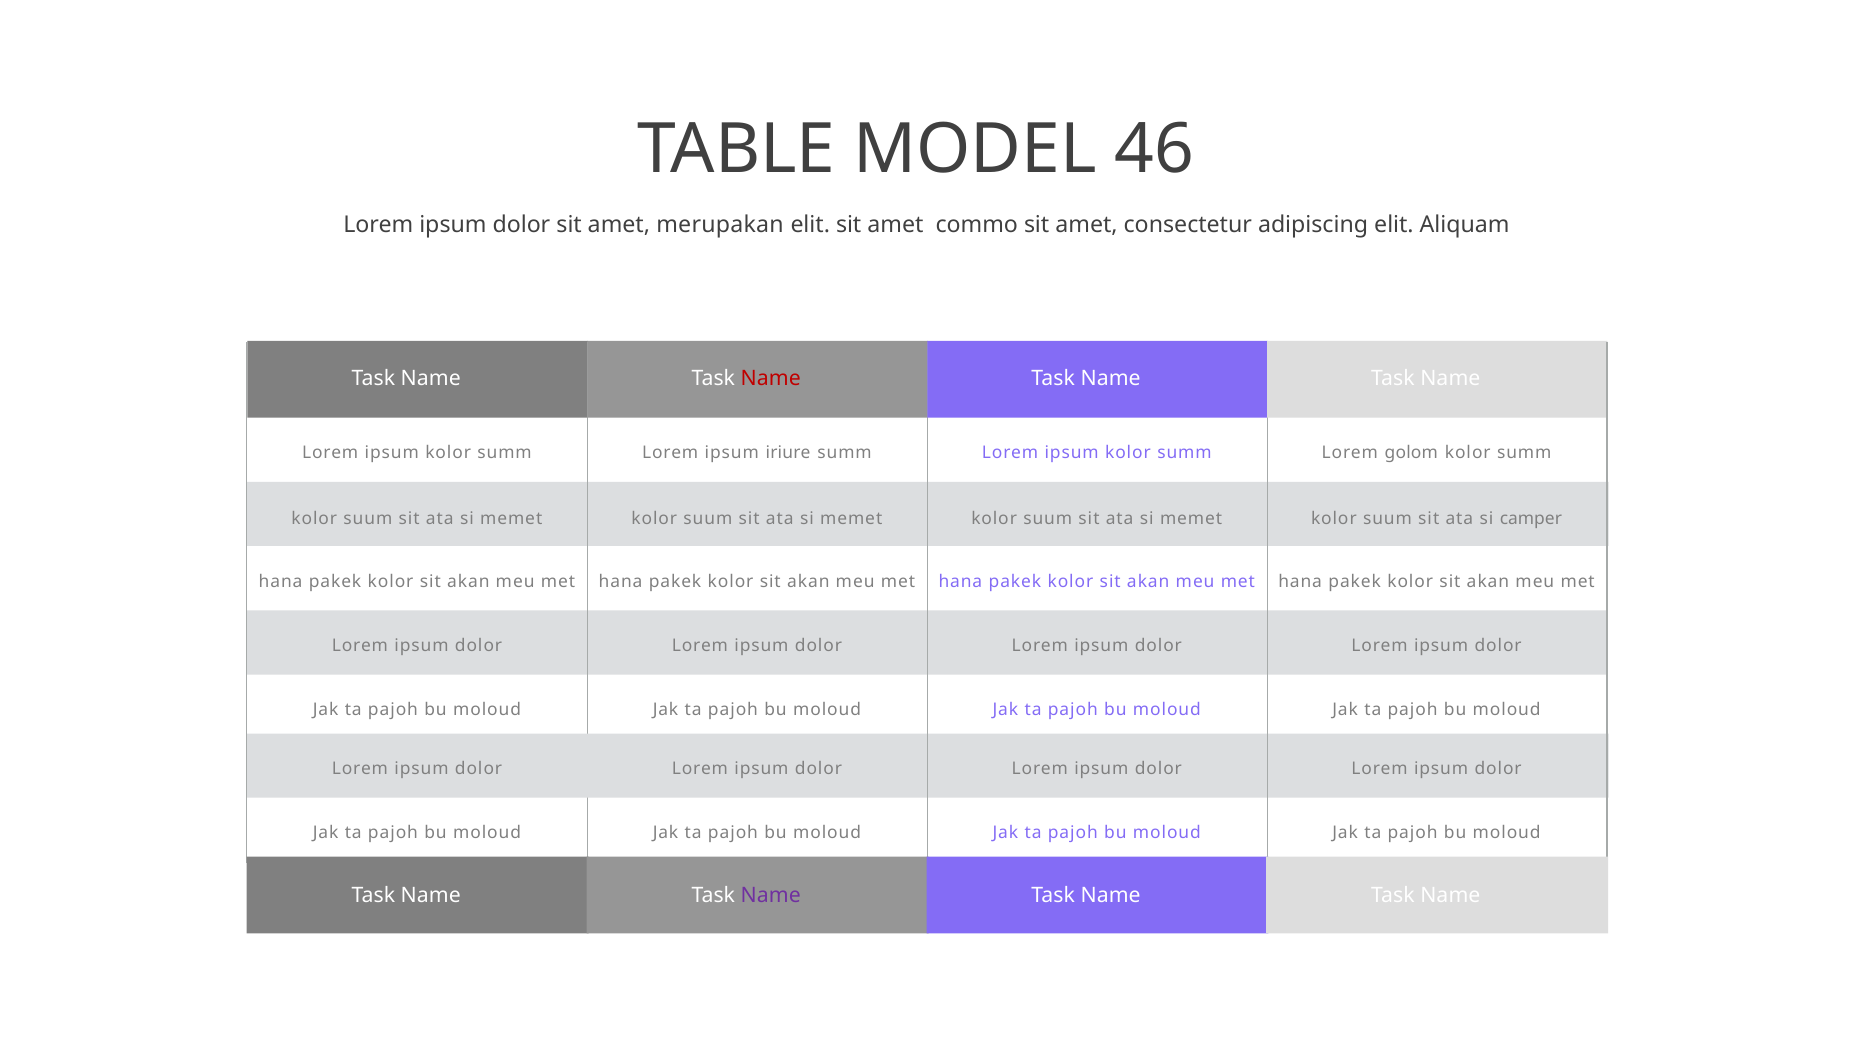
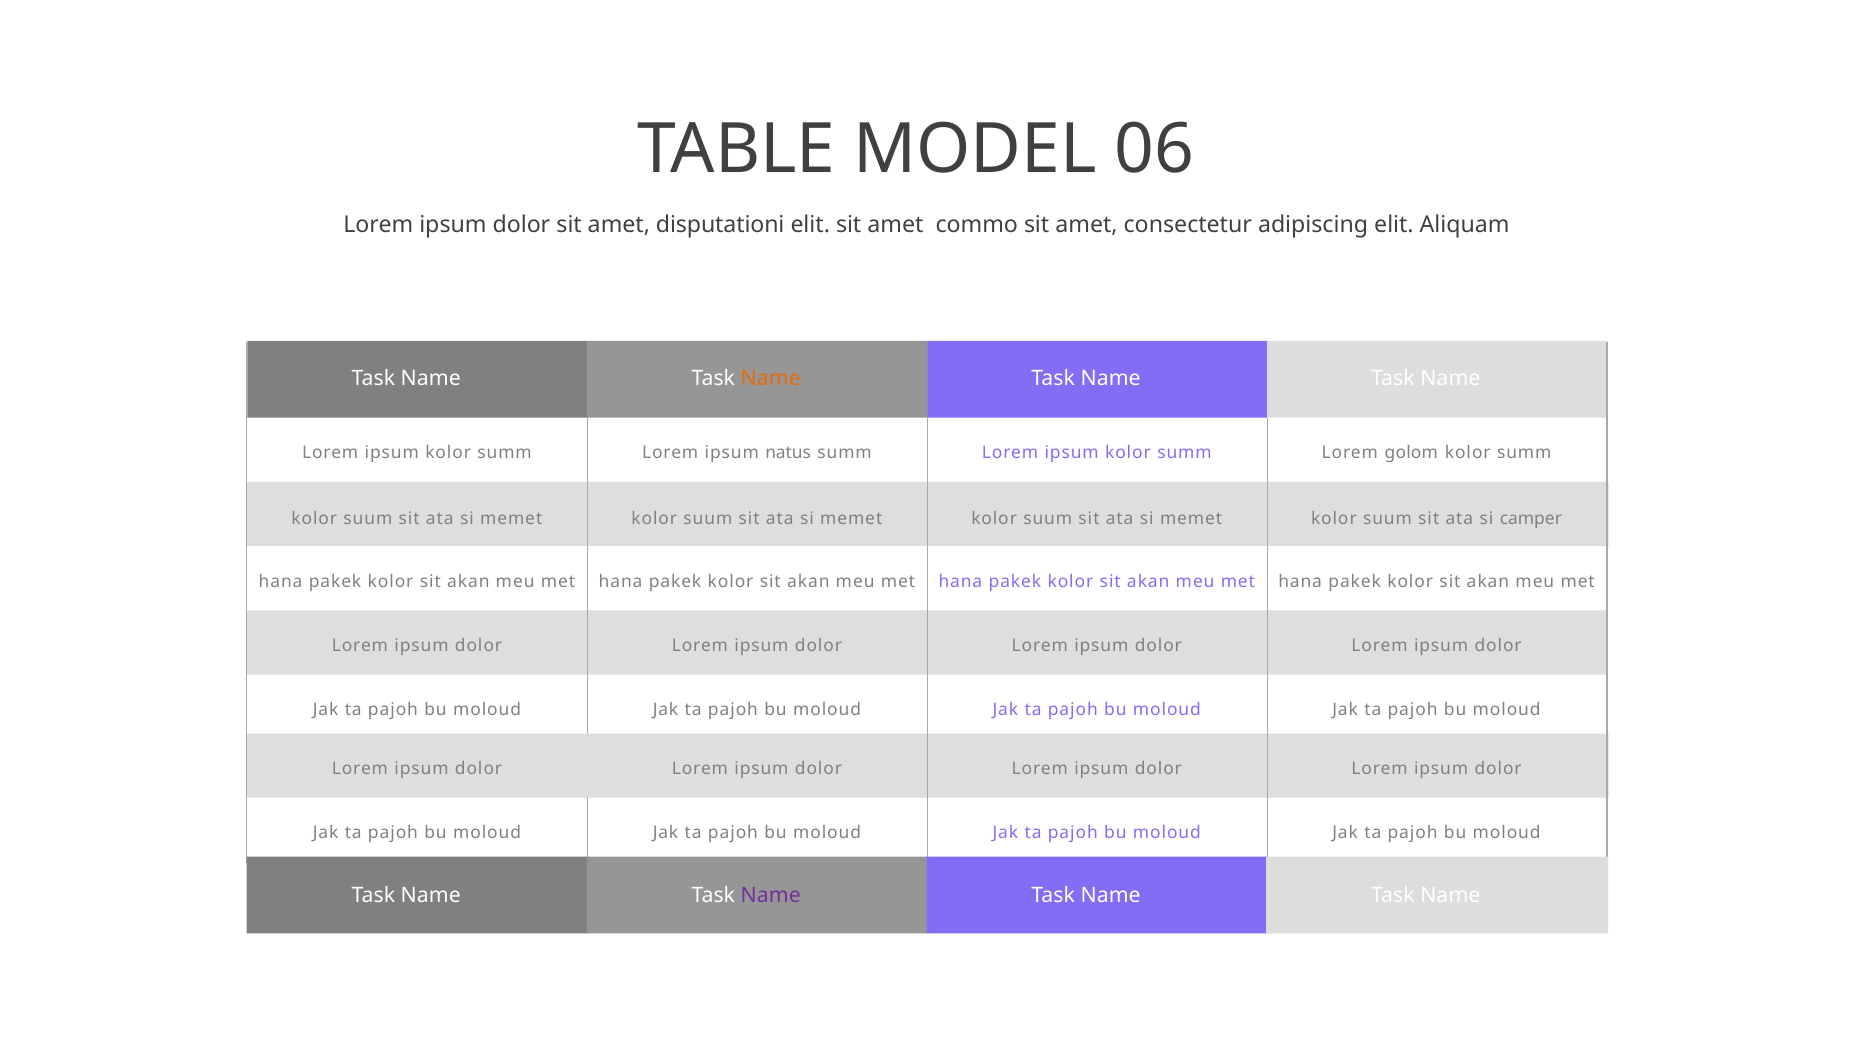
46: 46 -> 06
merupakan: merupakan -> disputationi
Name at (771, 379) colour: red -> orange
iriure: iriure -> natus
